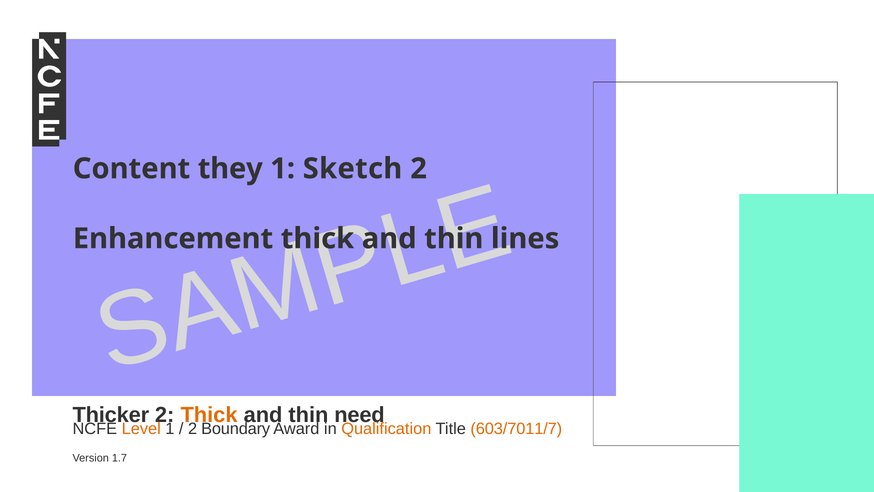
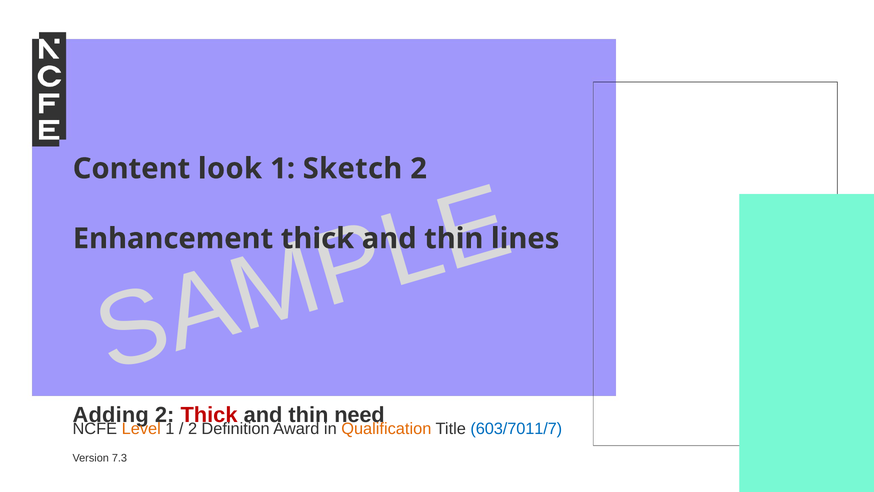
they: they -> look
Thicker: Thicker -> Adding
Thick at (209, 415) colour: orange -> red
Boundary: Boundary -> Definition
603/7011/7 colour: orange -> blue
1.7: 1.7 -> 7.3
